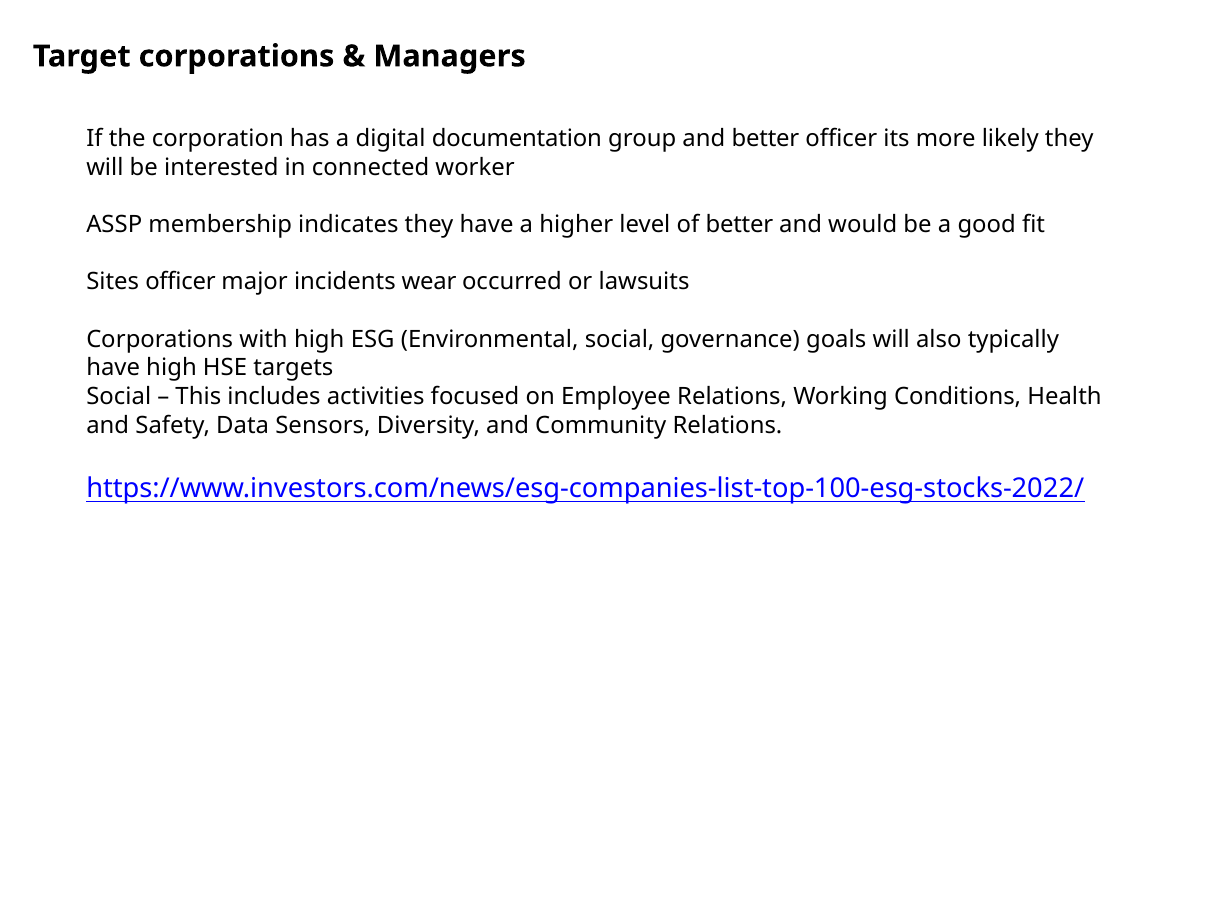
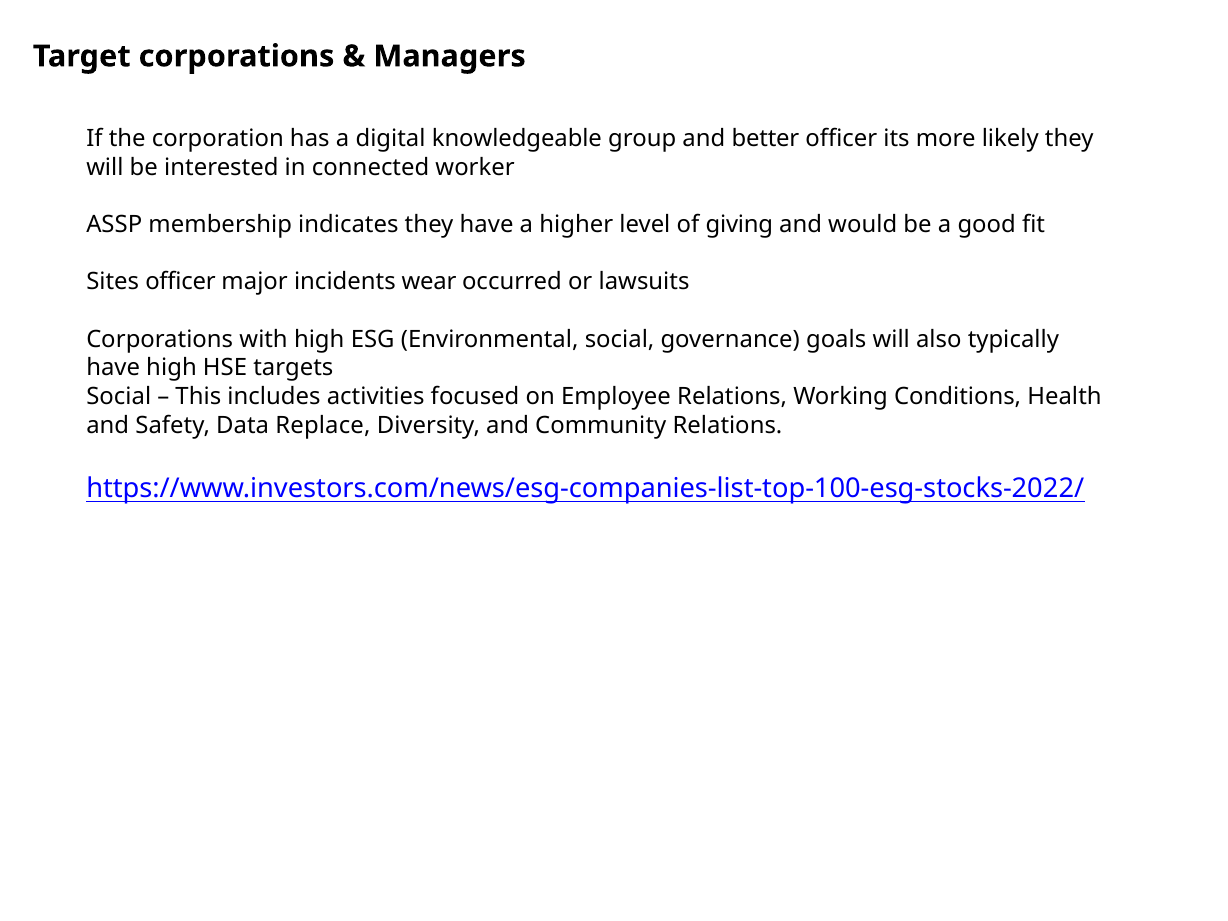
documentation: documentation -> knowledgeable
of better: better -> giving
Sensors: Sensors -> Replace
